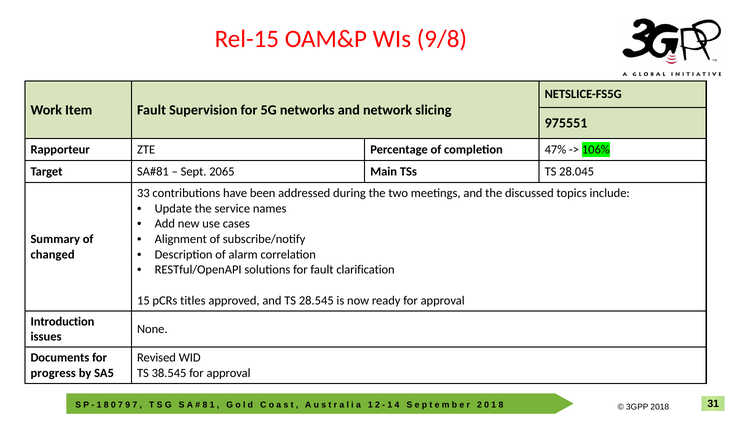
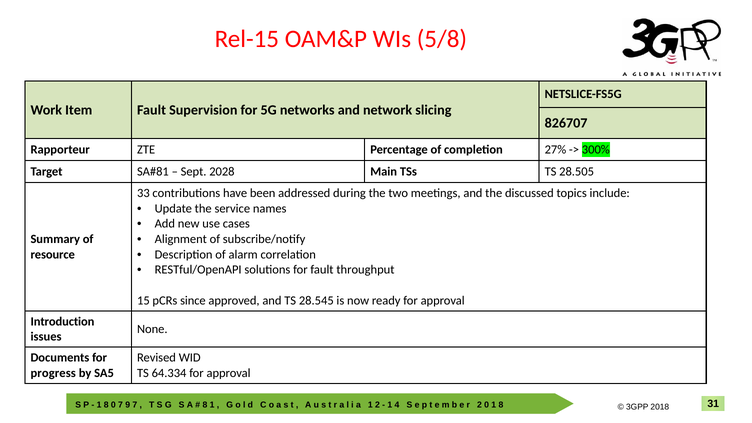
9/8: 9/8 -> 5/8
975551: 975551 -> 826707
47%: 47% -> 27%
106%: 106% -> 300%
2065: 2065 -> 2028
28.045: 28.045 -> 28.505
changed: changed -> resource
clarification: clarification -> throughput
titles: titles -> since
38.545: 38.545 -> 64.334
